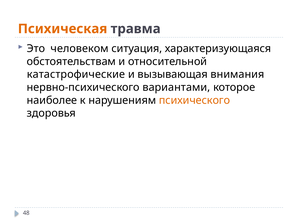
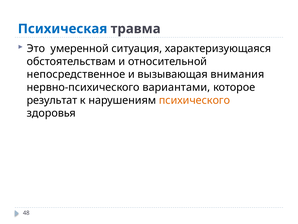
Психическая colour: orange -> blue
человеком: человеком -> умеренной
катастрофические: катастрофические -> непосредственное
наиболее: наиболее -> результат
